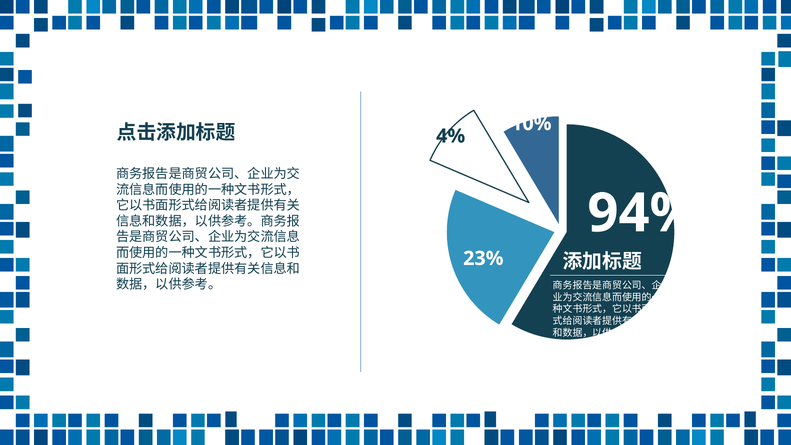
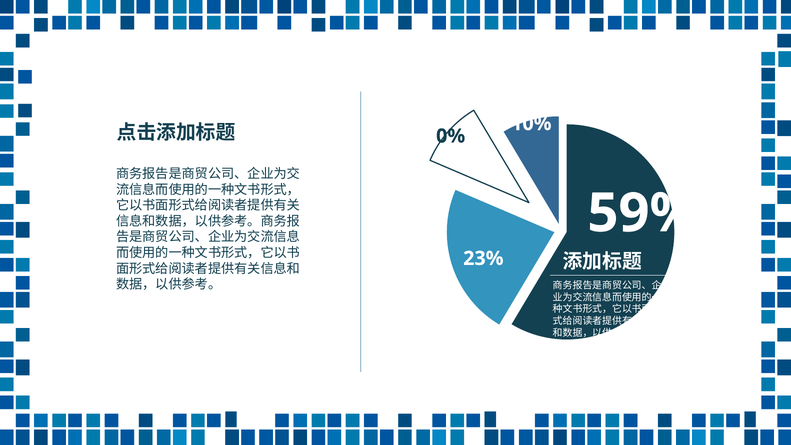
4%: 4% -> 0%
94%: 94% -> 59%
